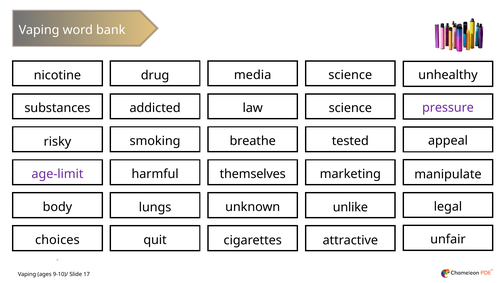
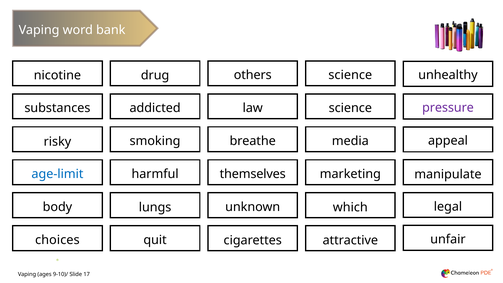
media: media -> others
tested: tested -> media
age-limit colour: purple -> blue
unlike: unlike -> which
